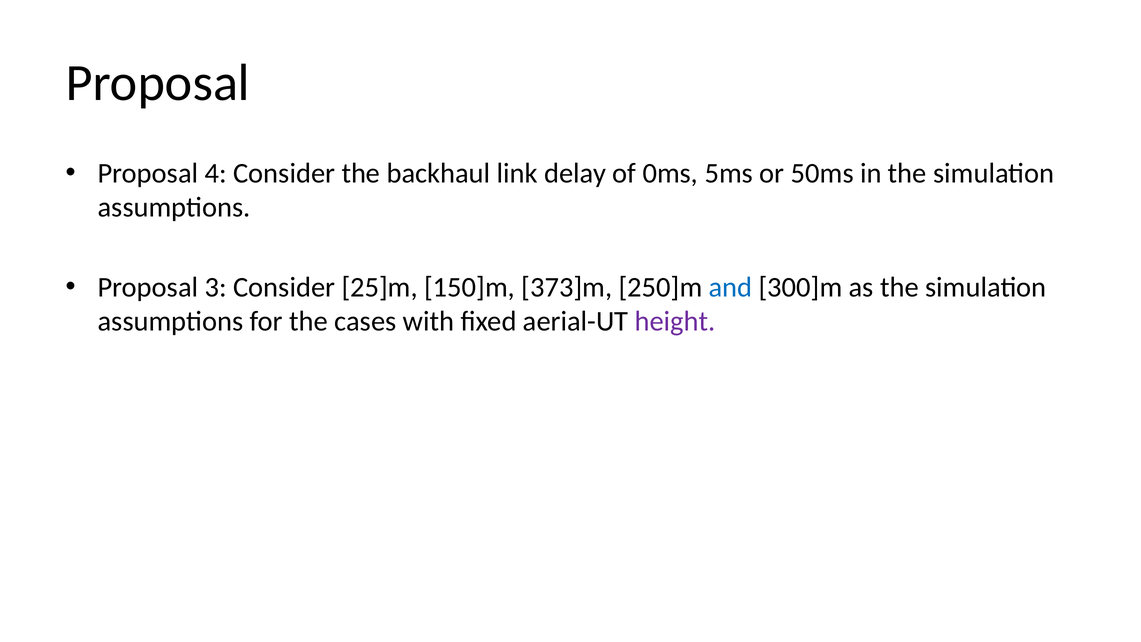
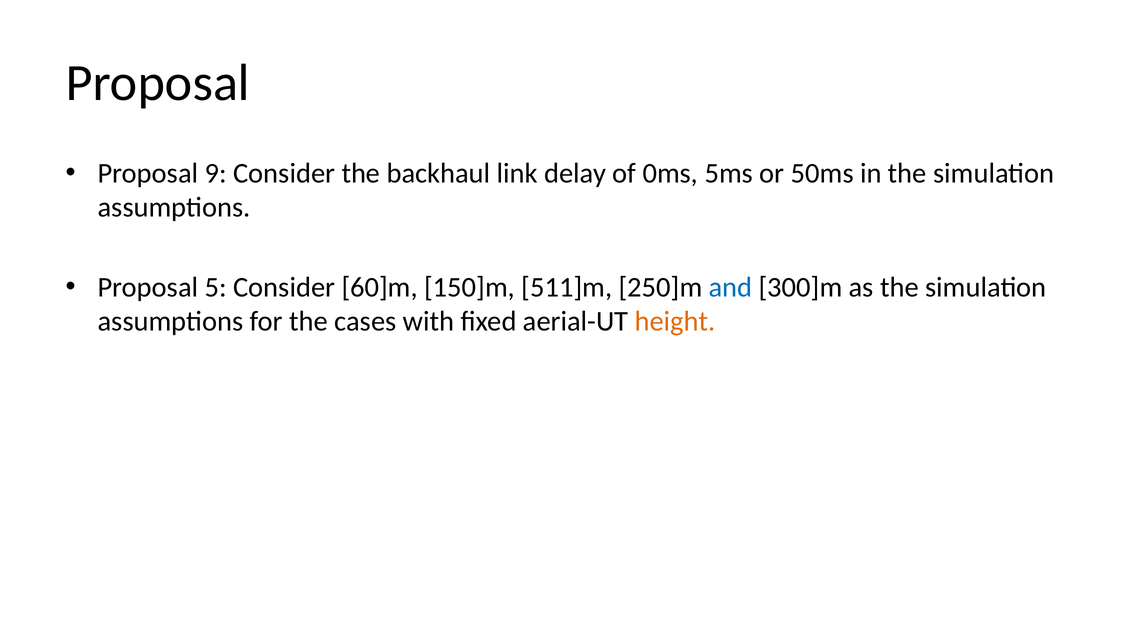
4: 4 -> 9
3: 3 -> 5
25]m: 25]m -> 60]m
373]m: 373]m -> 511]m
height colour: purple -> orange
